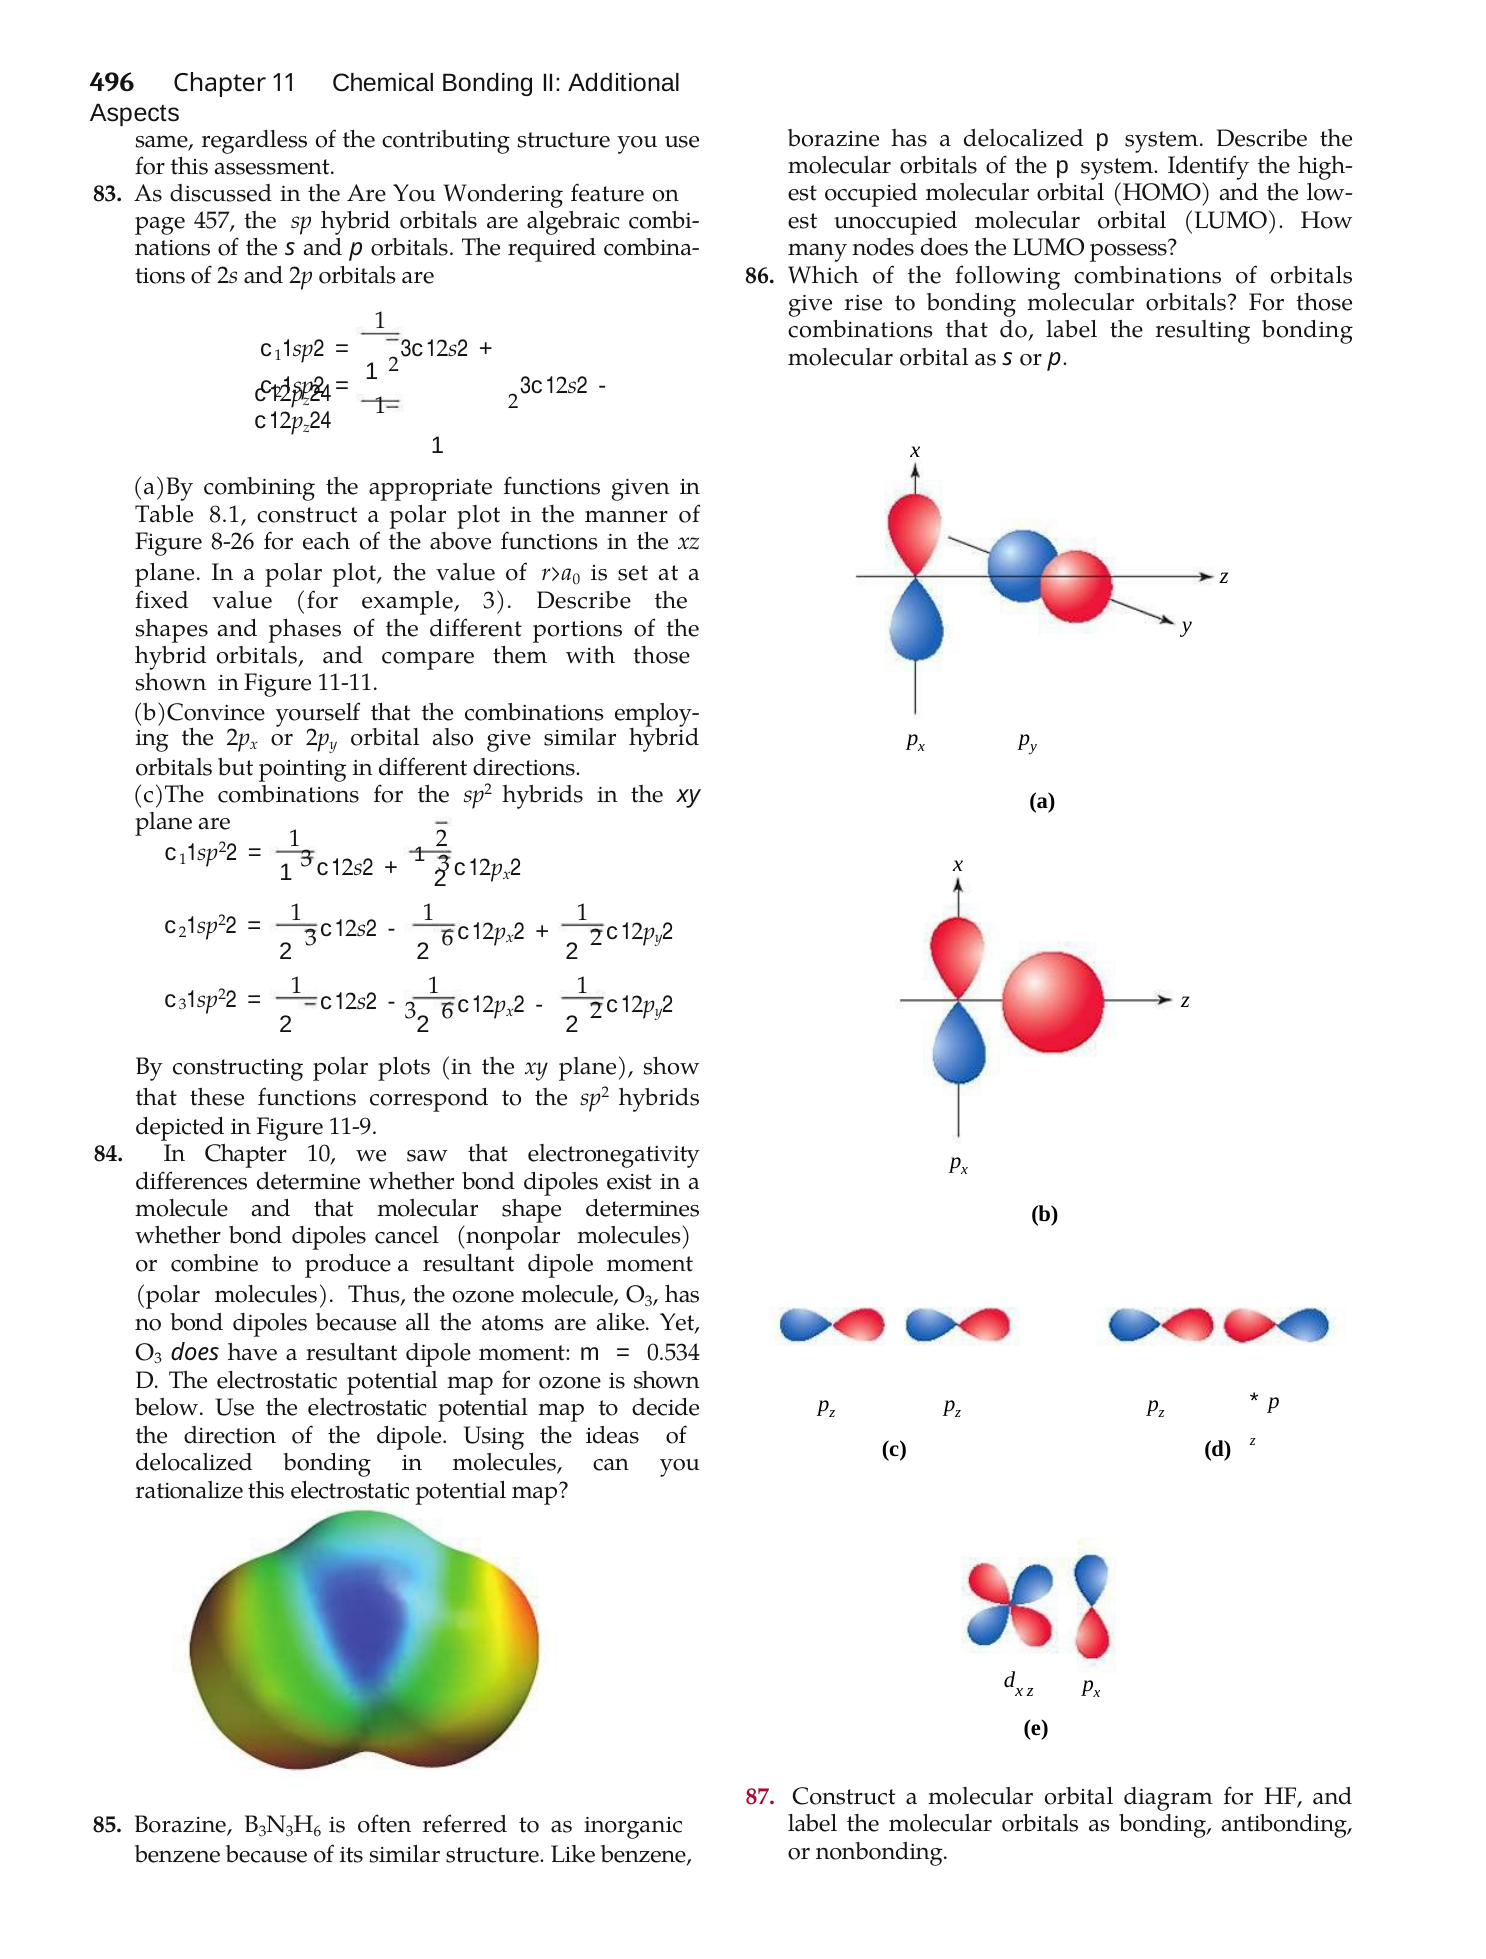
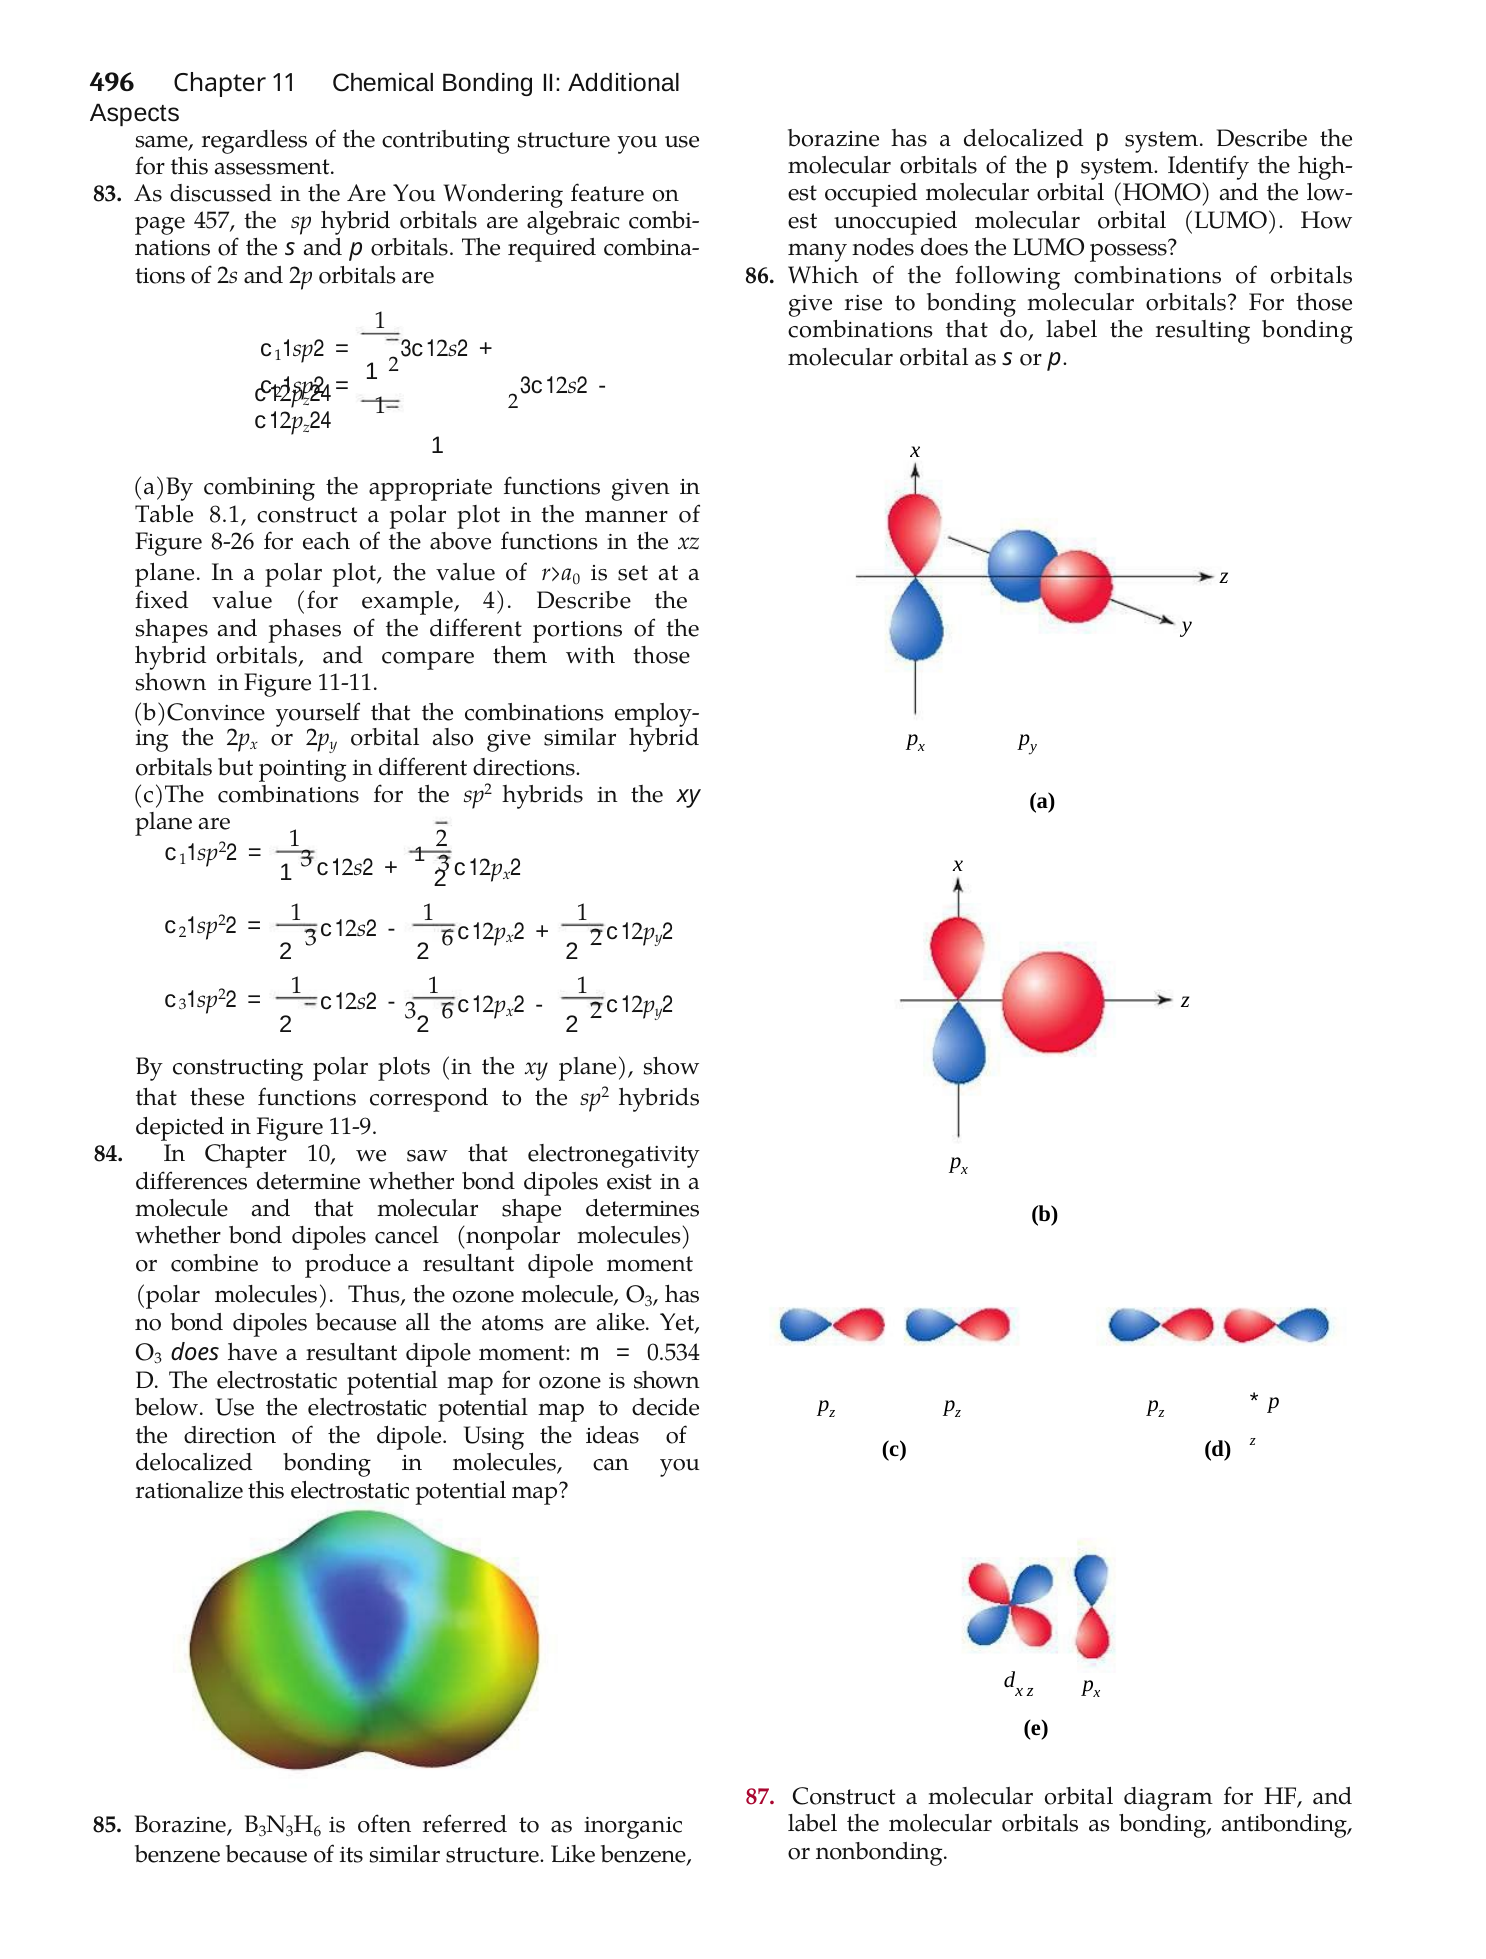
example 3: 3 -> 4
